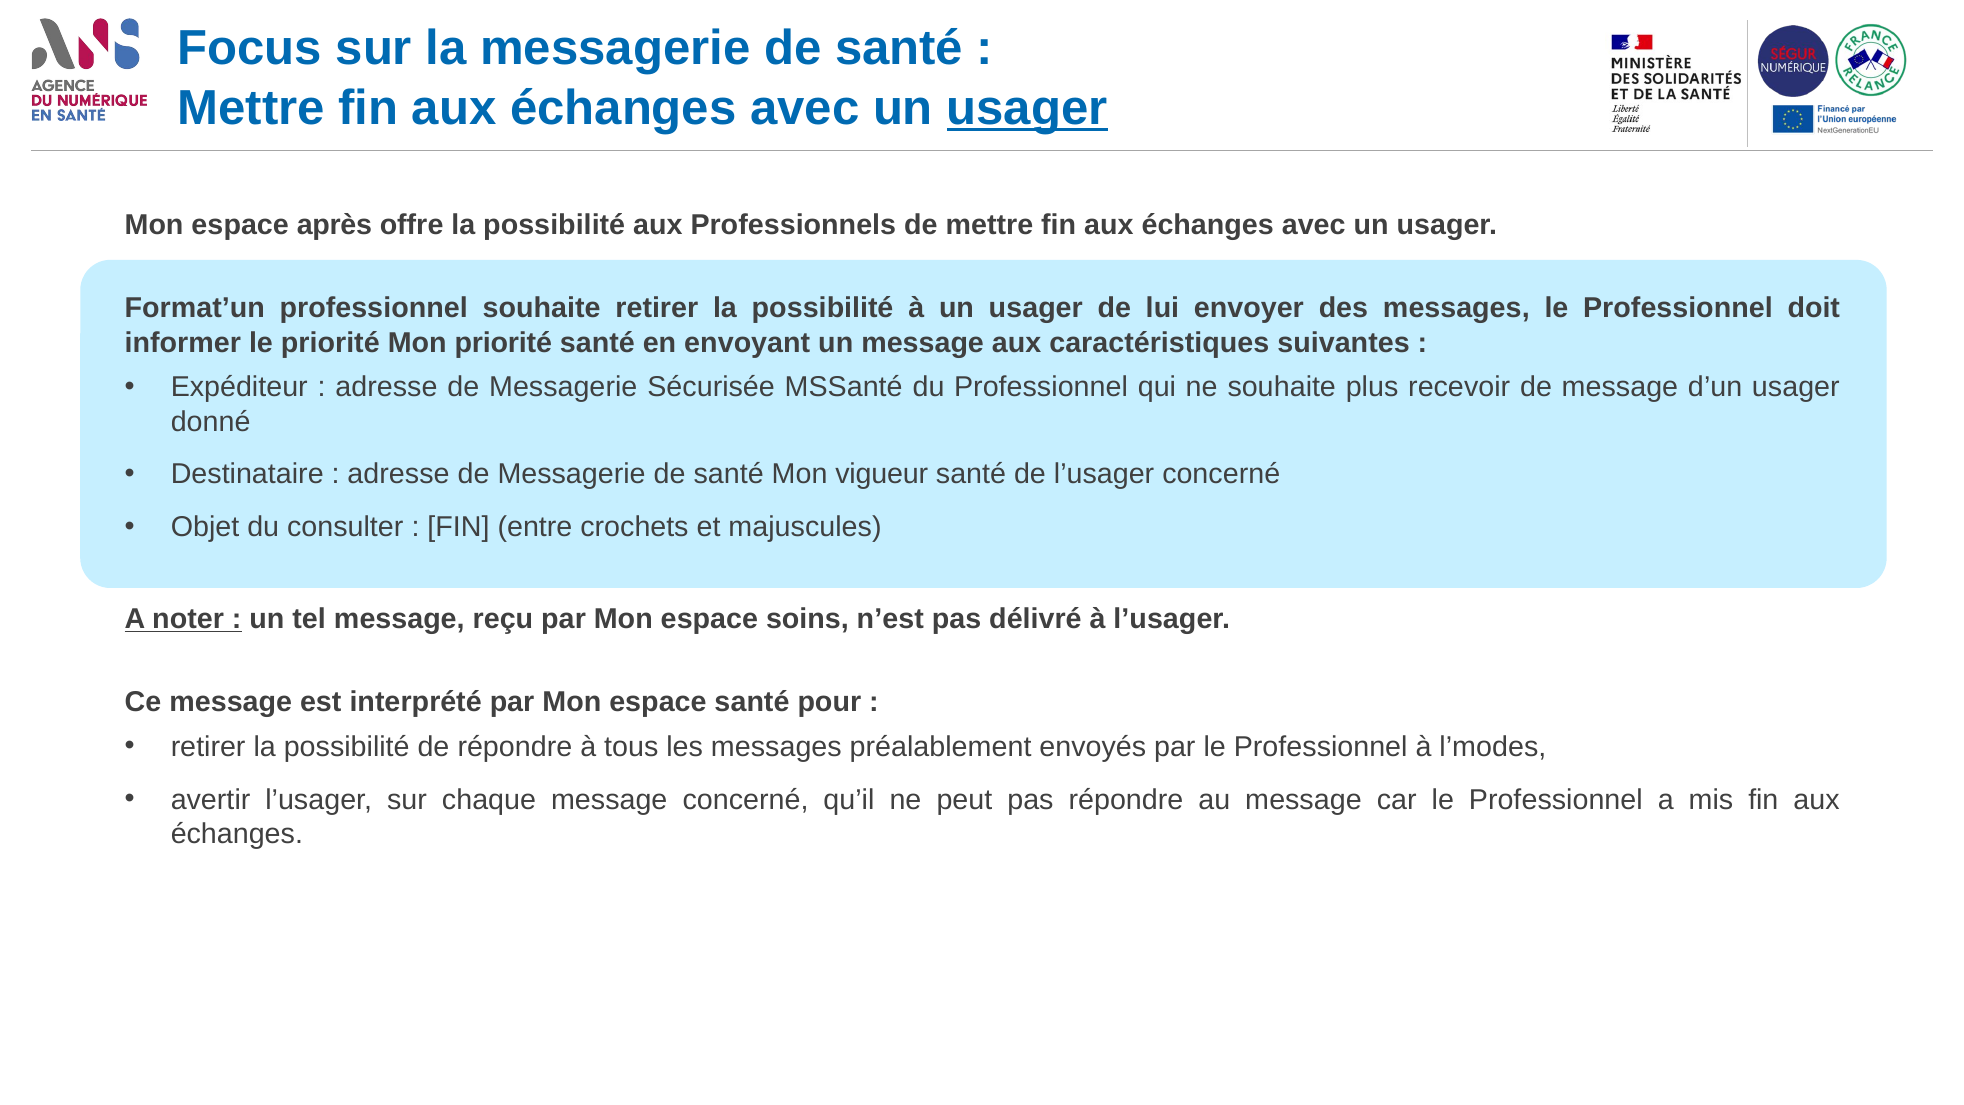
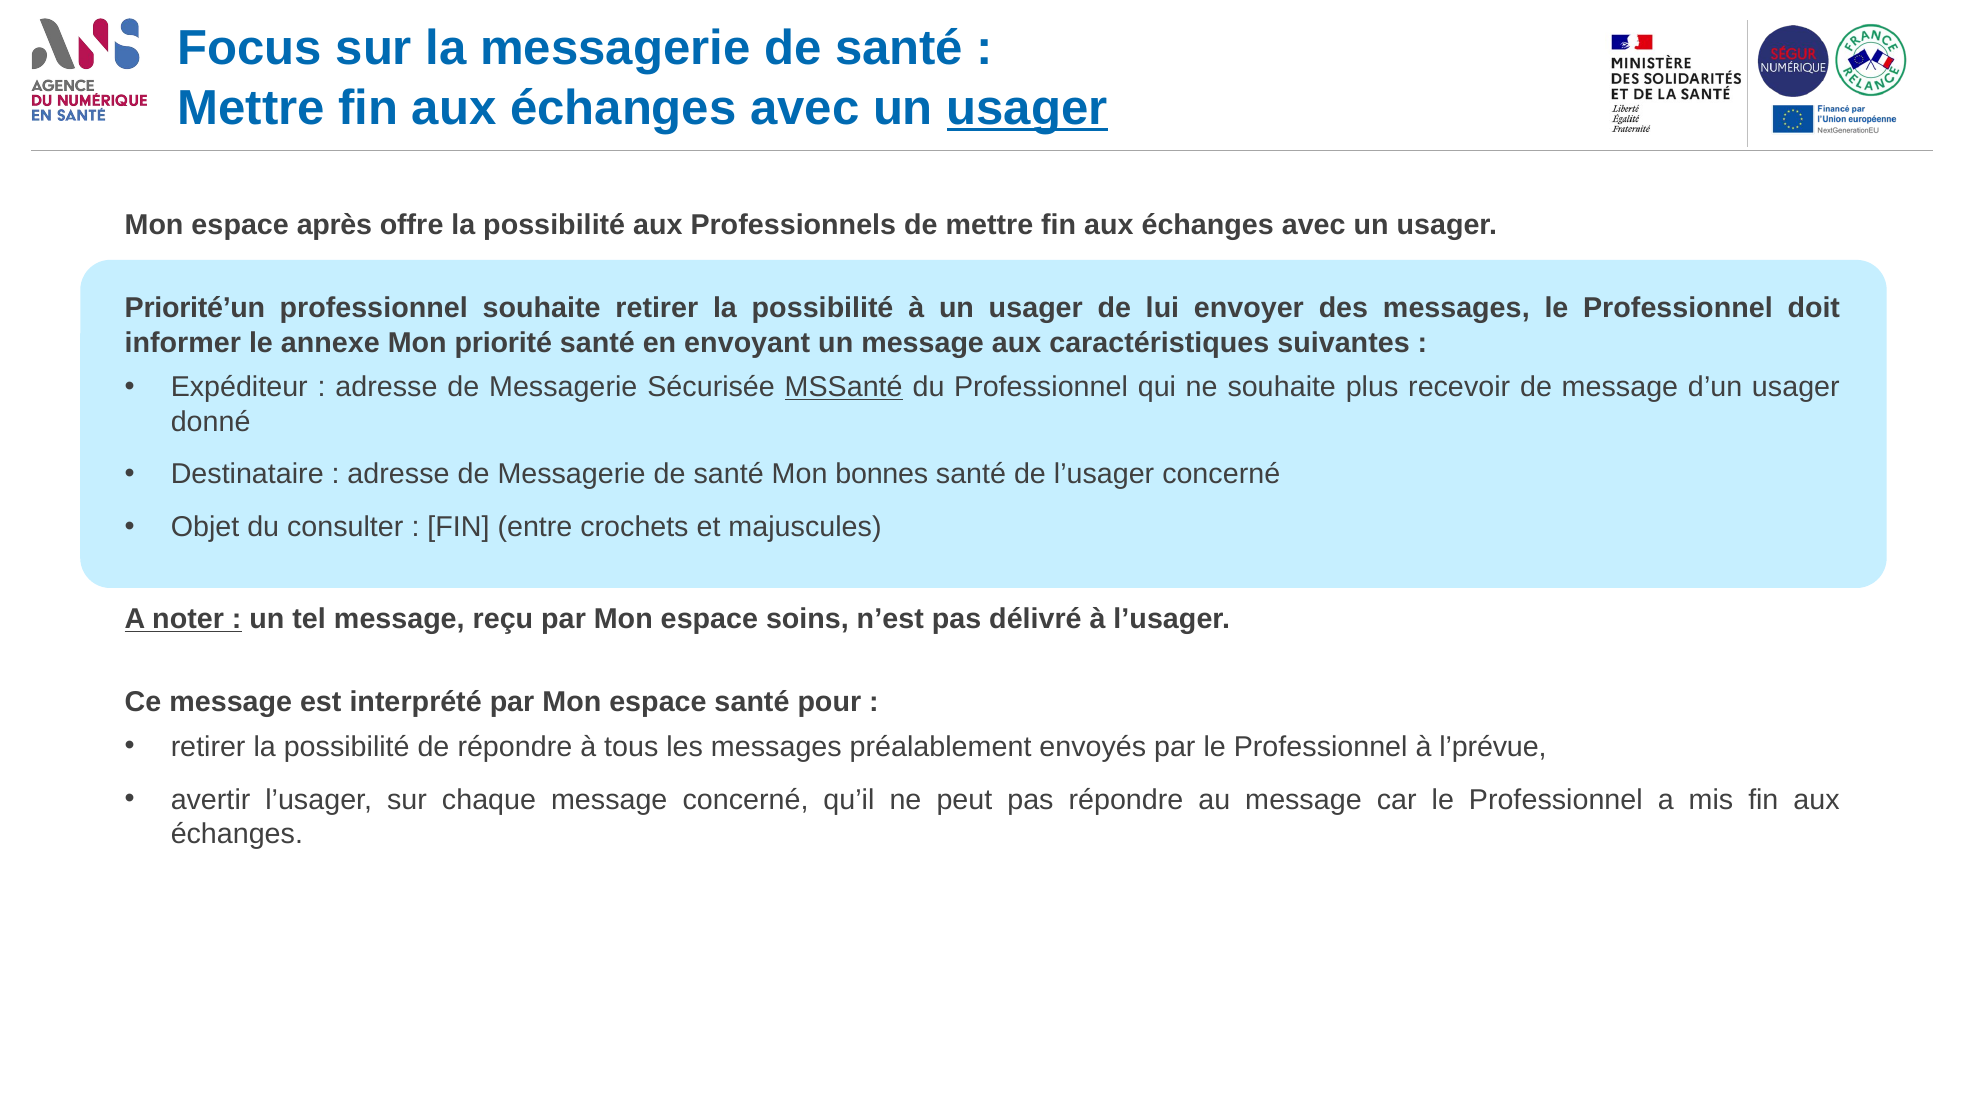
Format’un: Format’un -> Priorité’un
le priorité: priorité -> annexe
MSSanté underline: none -> present
vigueur: vigueur -> bonnes
l’modes: l’modes -> l’prévue
